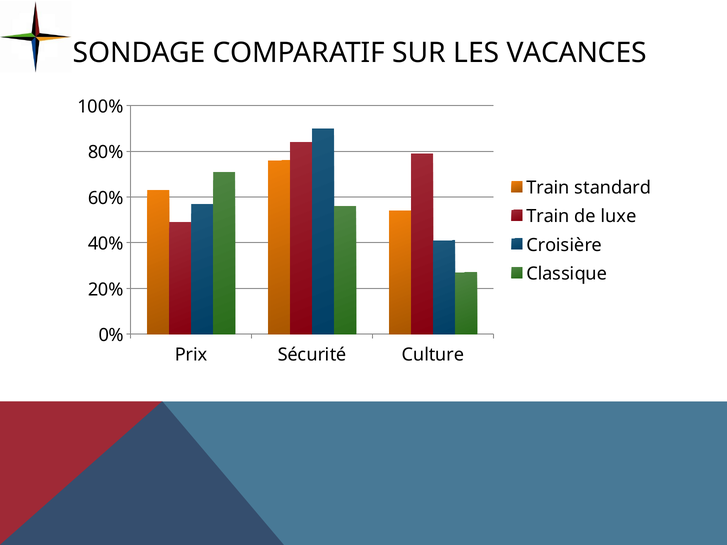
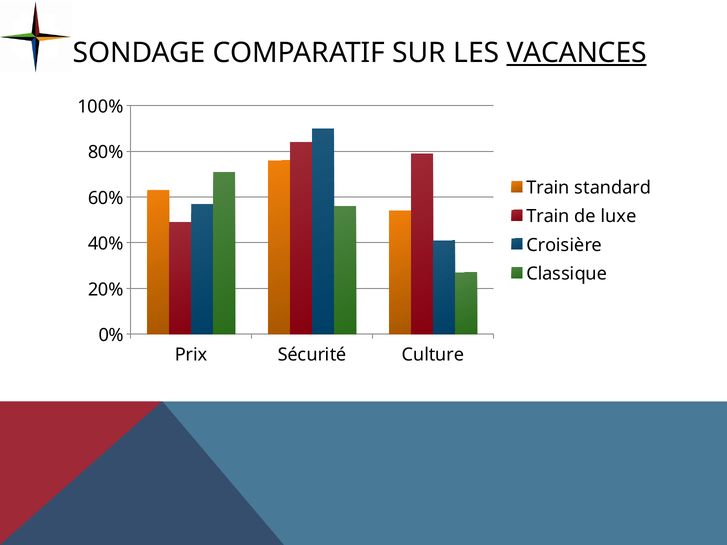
VACANCES underline: none -> present
